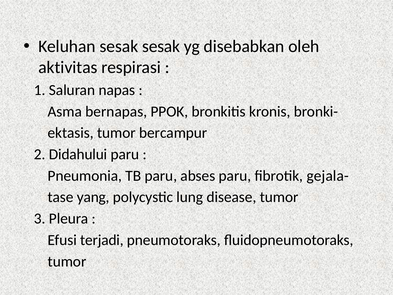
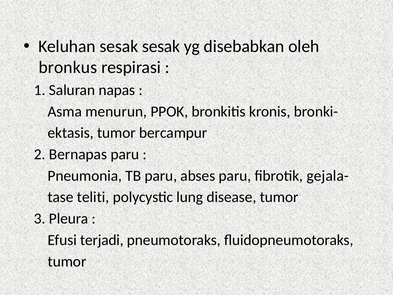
aktivitas: aktivitas -> bronkus
bernapas: bernapas -> menurun
Didahului: Didahului -> Bernapas
yang: yang -> teliti
